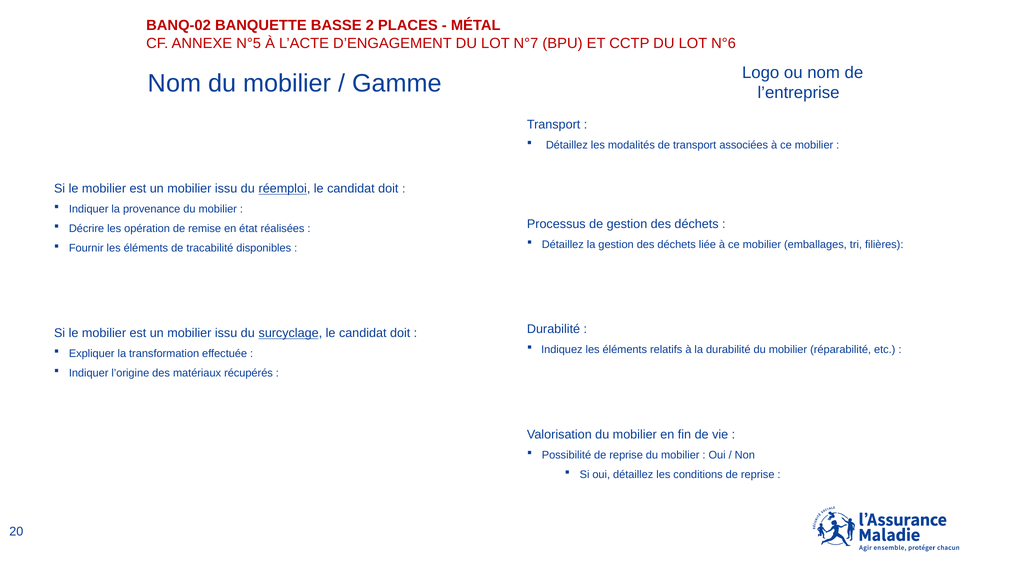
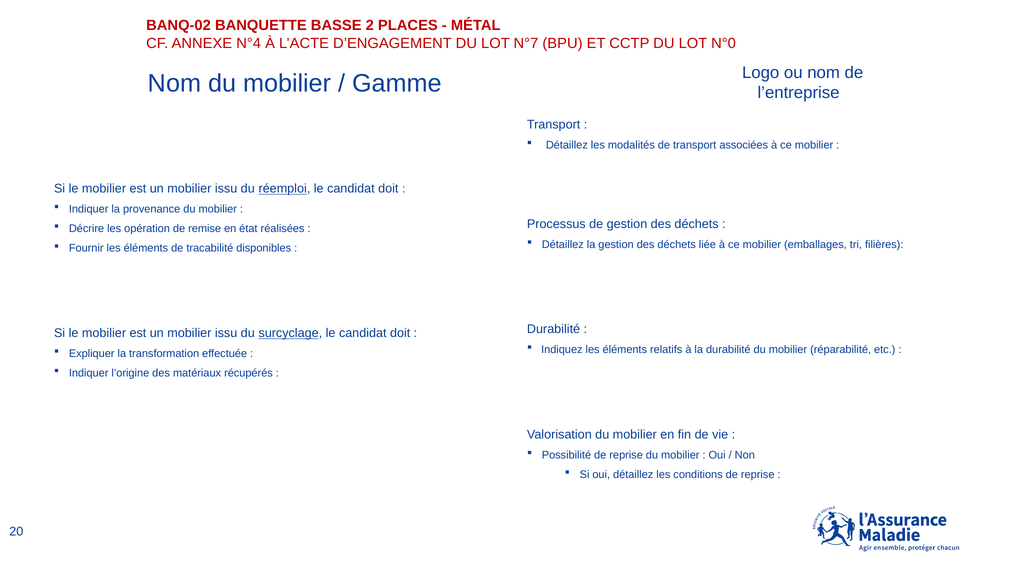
N°5: N°5 -> N°4
N°6: N°6 -> N°0
